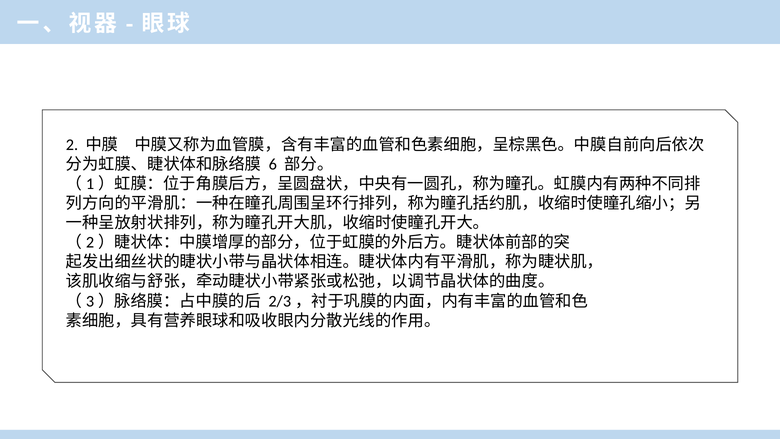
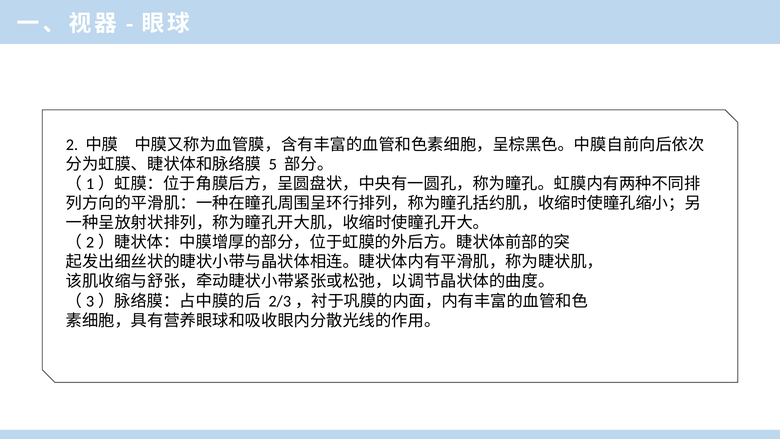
6: 6 -> 5
